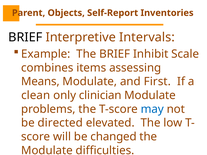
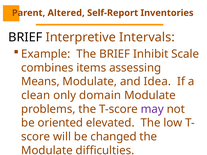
Objects: Objects -> Altered
First: First -> Idea
clinician: clinician -> domain
may colour: blue -> purple
directed: directed -> oriented
